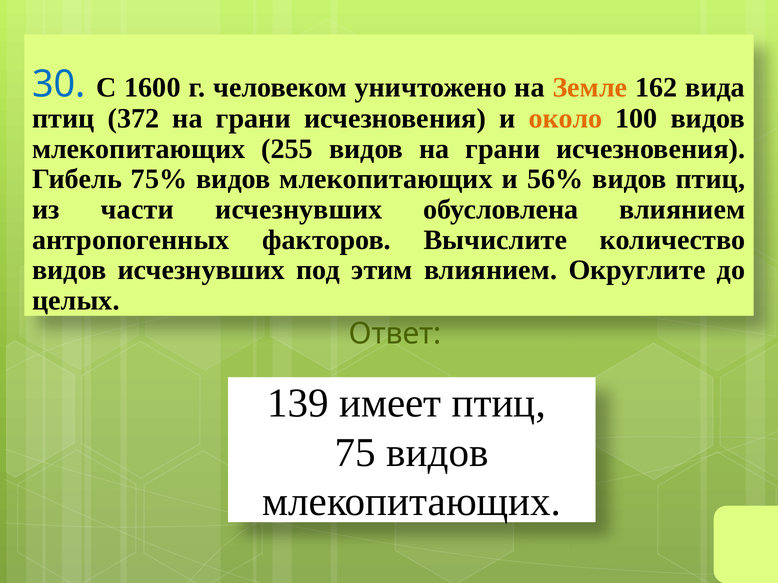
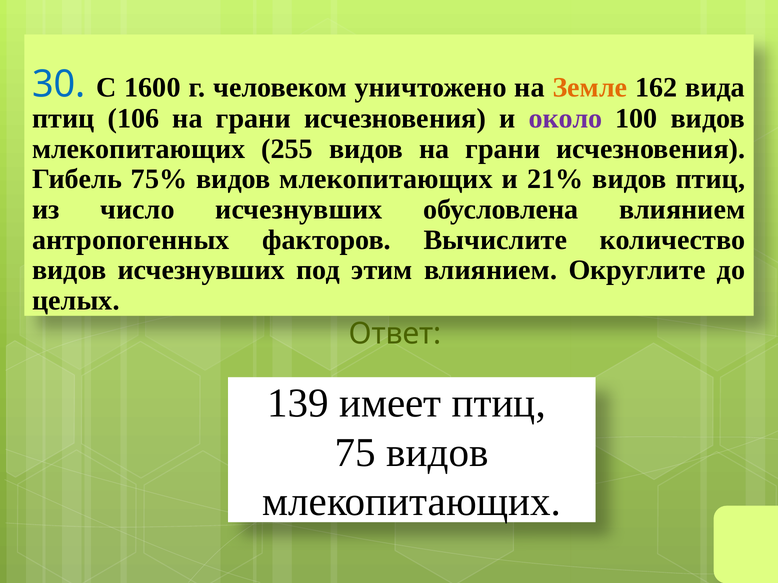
372: 372 -> 106
около colour: orange -> purple
56%: 56% -> 21%
части: части -> число
